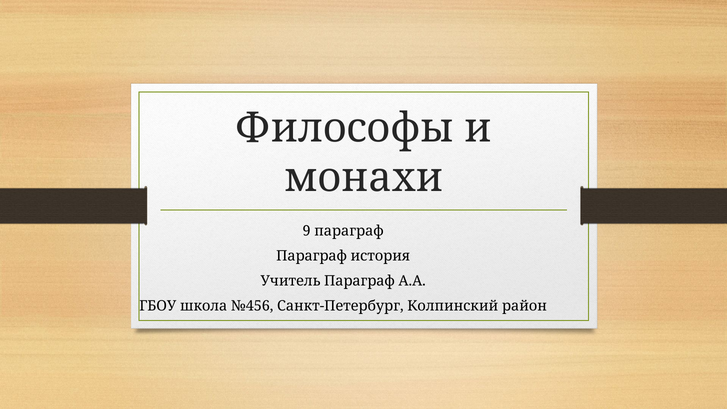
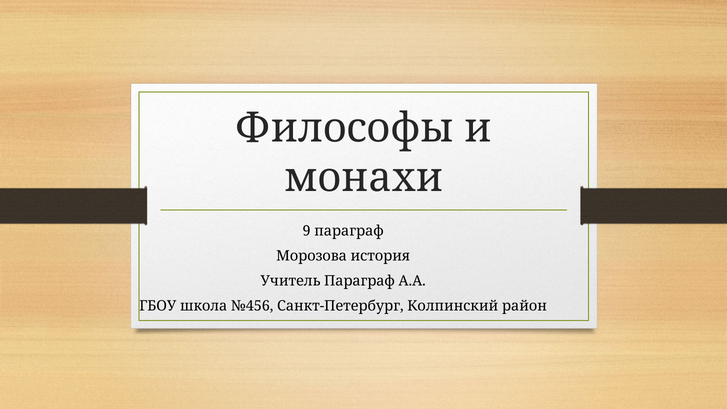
Параграф at (312, 256): Параграф -> Морозова
